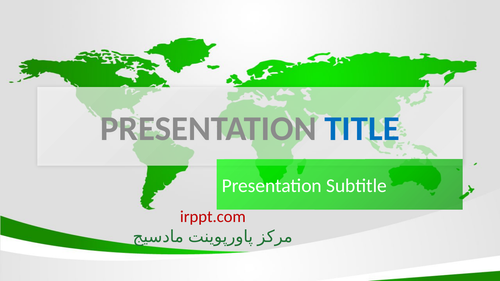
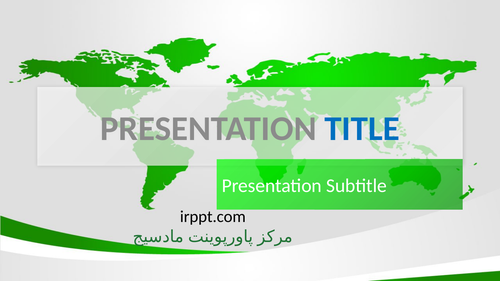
irppt.com colour: red -> black
